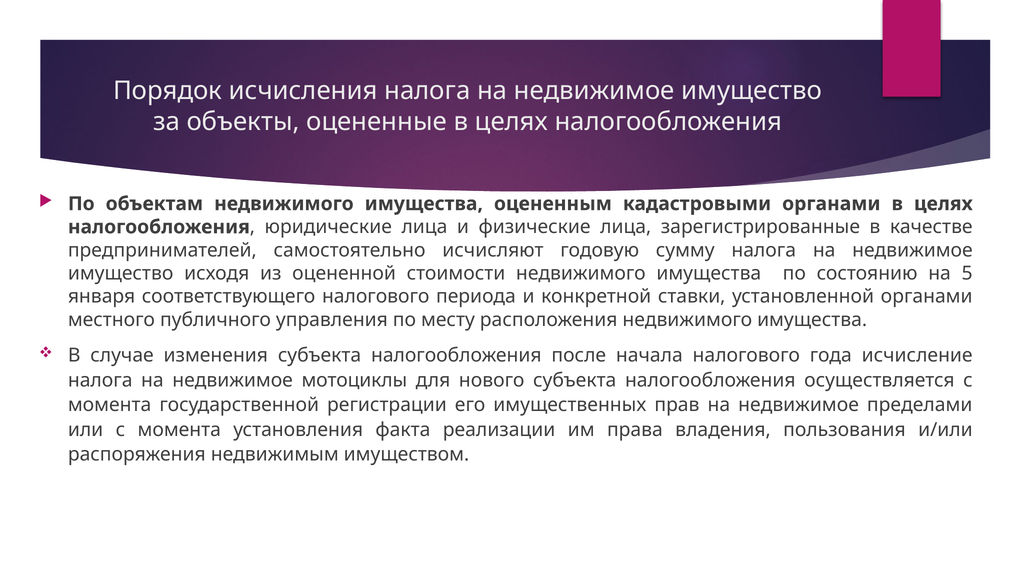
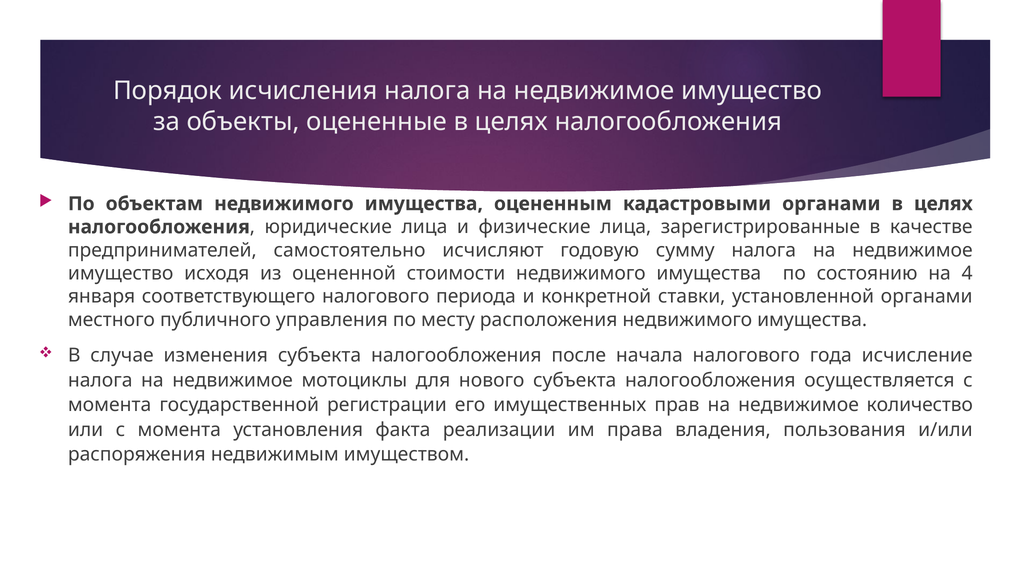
5: 5 -> 4
пределами: пределами -> количество
